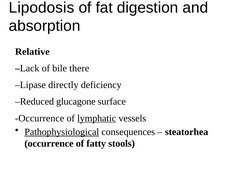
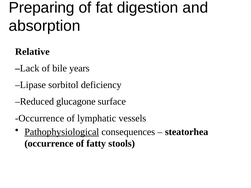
Lipodosis: Lipodosis -> Preparing
there: there -> years
directly: directly -> sorbitol
lymphatic underline: present -> none
